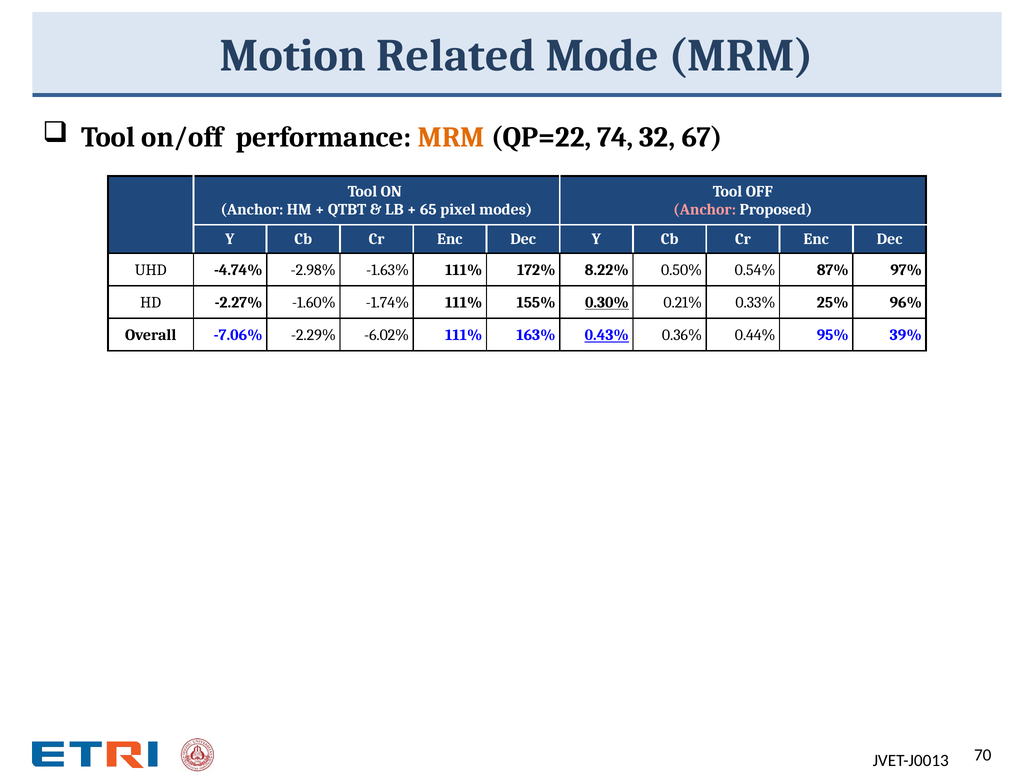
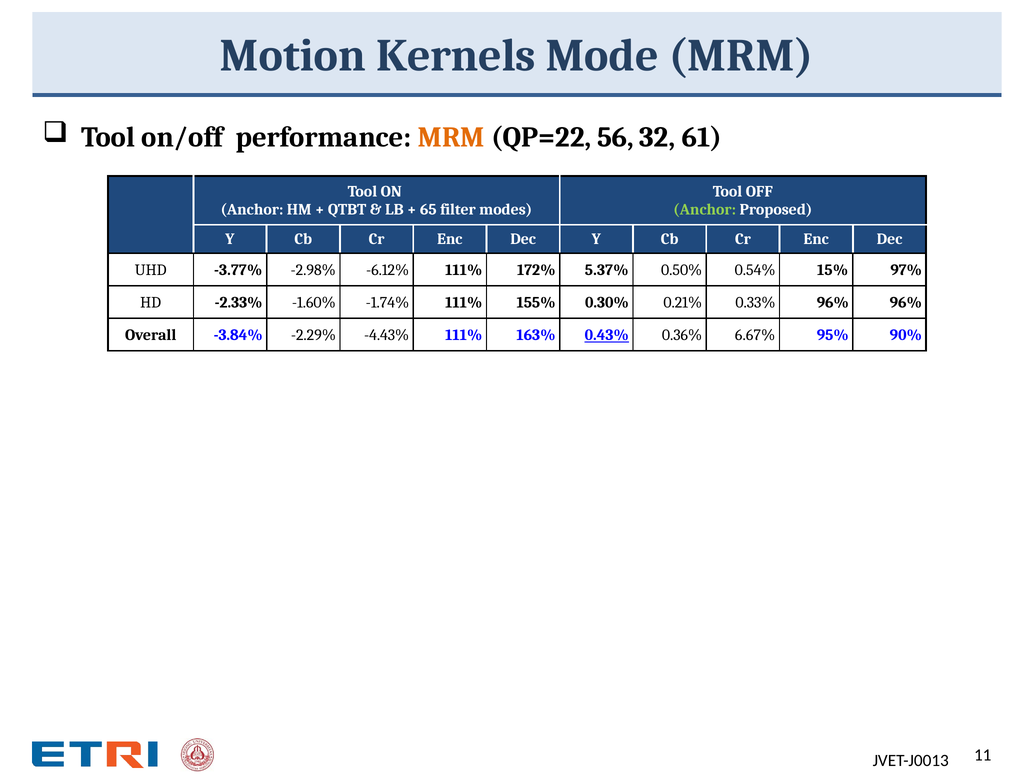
Related: Related -> Kernels
74: 74 -> 56
67: 67 -> 61
pixel: pixel -> filter
Anchor at (705, 210) colour: pink -> light green
-4.74%: -4.74% -> -3.77%
-1.63%: -1.63% -> -6.12%
8.22%: 8.22% -> 5.37%
87%: 87% -> 15%
-2.27%: -2.27% -> -2.33%
0.30% underline: present -> none
0.33% 25%: 25% -> 96%
-7.06%: -7.06% -> -3.84%
-6.02%: -6.02% -> -4.43%
0.44%: 0.44% -> 6.67%
39%: 39% -> 90%
70: 70 -> 11
